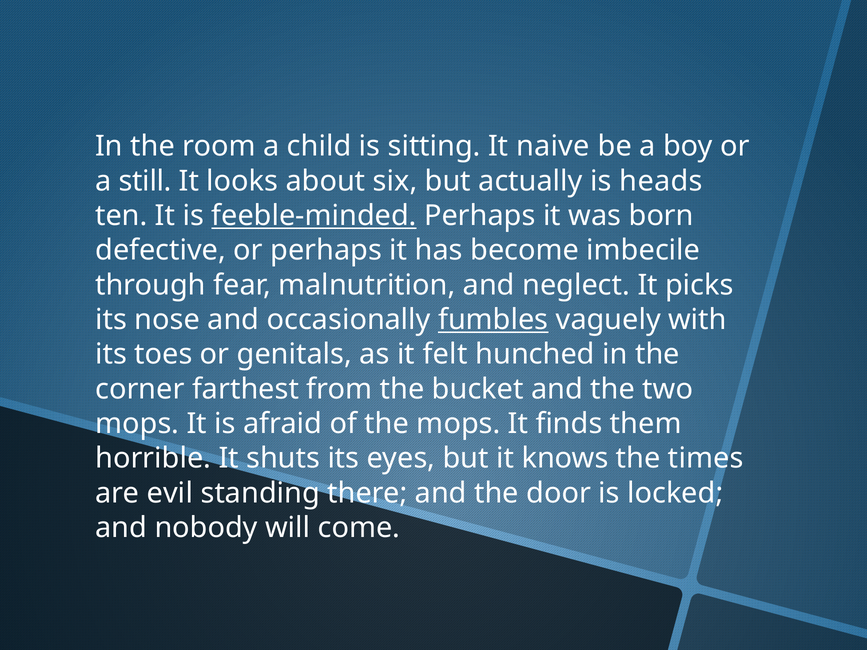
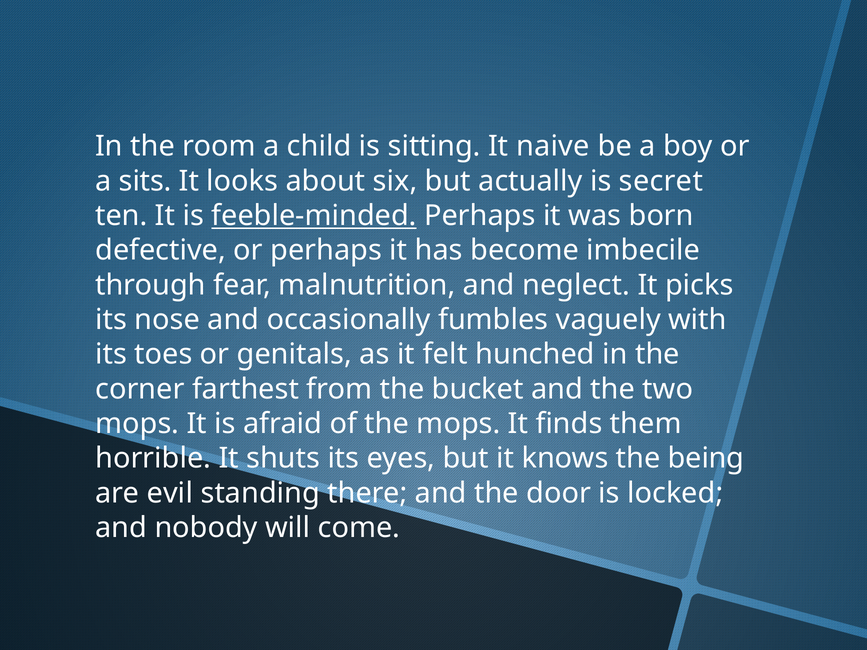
still: still -> sits
heads: heads -> secret
fumbles underline: present -> none
times: times -> being
